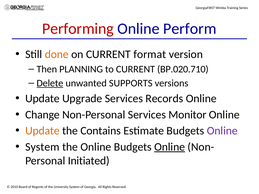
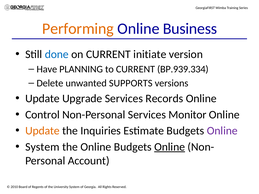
Performing colour: red -> orange
Perform: Perform -> Business
done colour: orange -> blue
format: format -> initiate
Then: Then -> Have
BP.020.710: BP.020.710 -> BP.939.334
Delete underline: present -> none
Change: Change -> Control
Contains: Contains -> Inquiries
Initiated: Initiated -> Account
